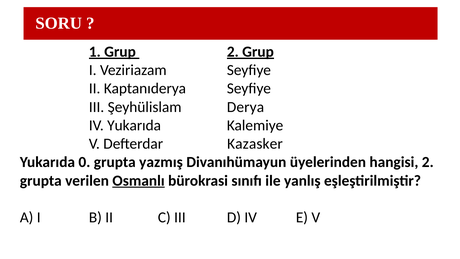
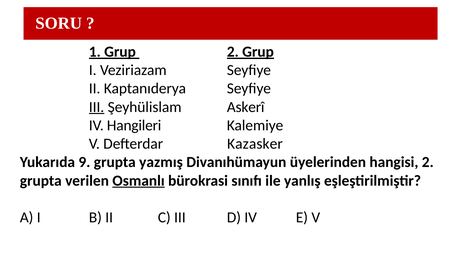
III at (97, 107) underline: none -> present
Derya: Derya -> Askerî
IV Yukarıda: Yukarıda -> Hangileri
0: 0 -> 9
